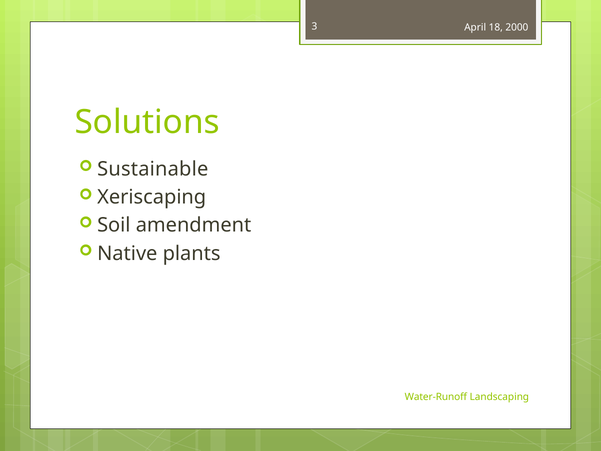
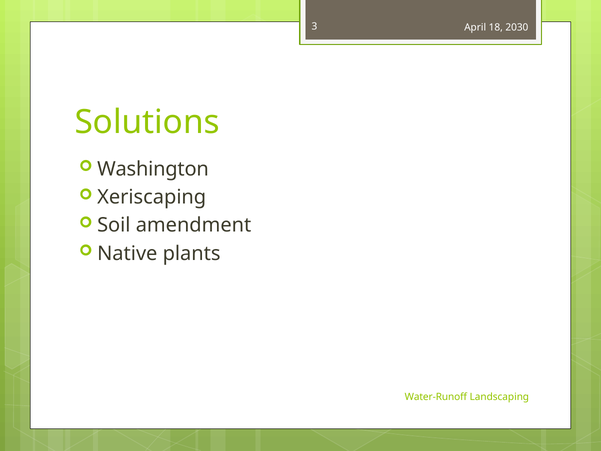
2000: 2000 -> 2030
Sustainable: Sustainable -> Washington
